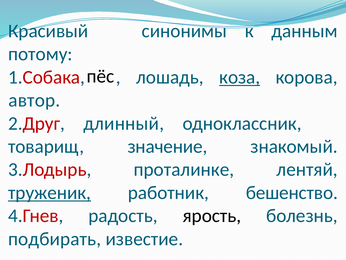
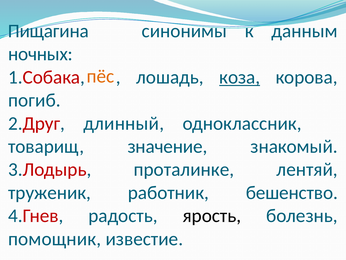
Красивый: Красивый -> Пищагина
потому: потому -> ночных
пёс colour: black -> orange
автор: автор -> погиб
труженик underline: present -> none
подбирать: подбирать -> помощник
